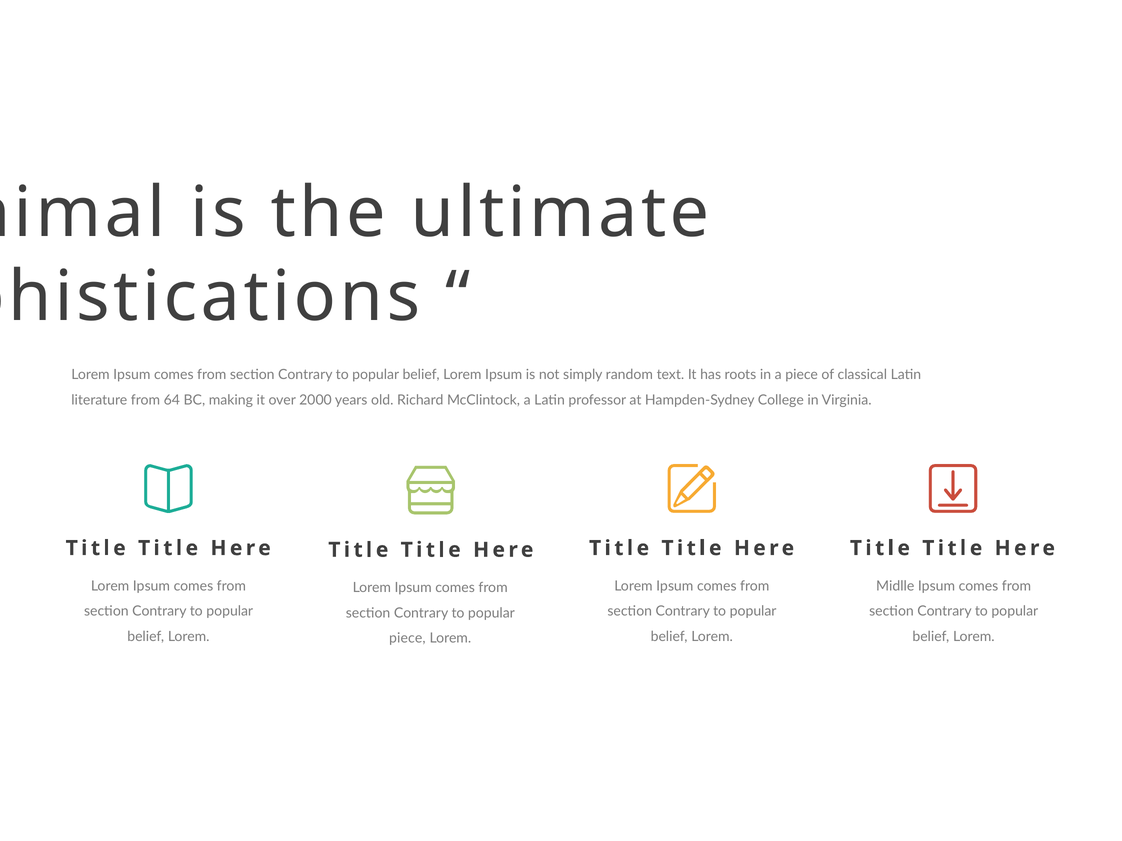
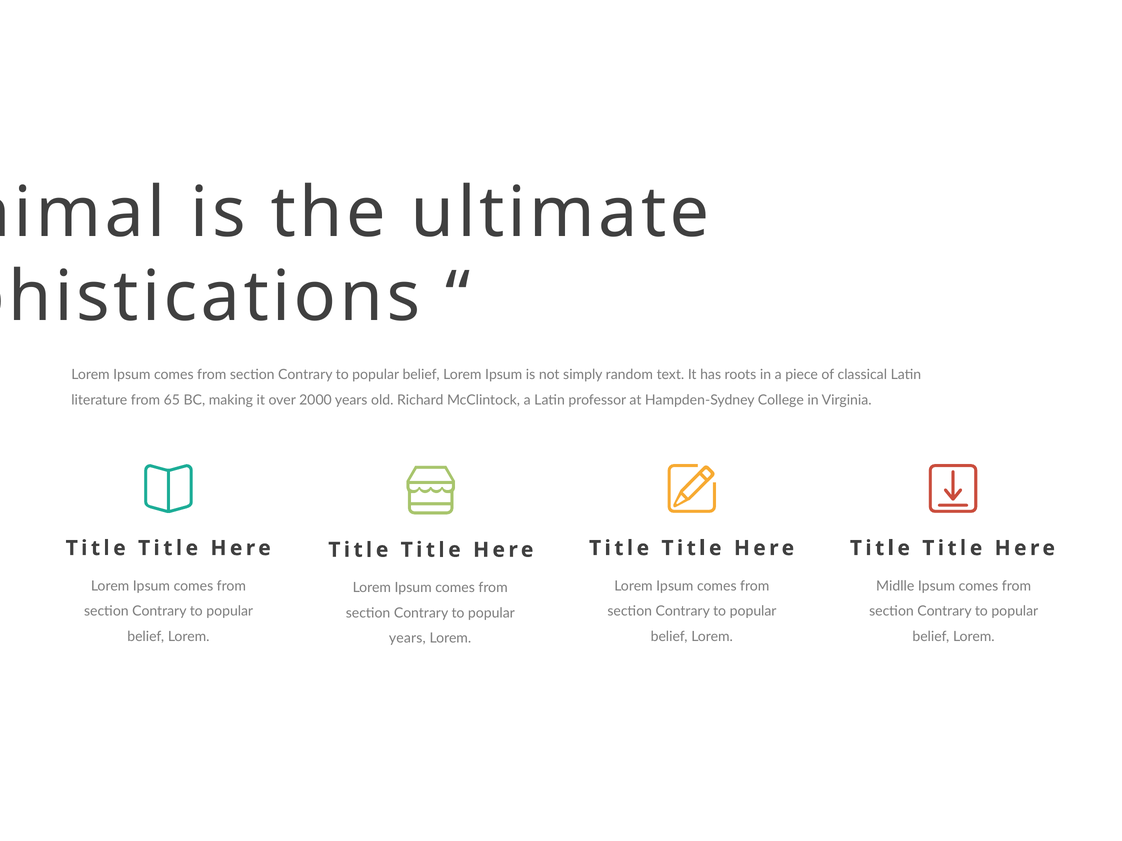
64: 64 -> 65
piece at (407, 639): piece -> years
